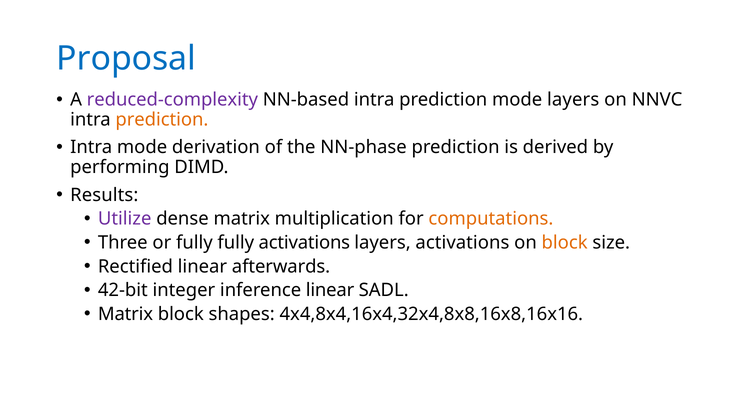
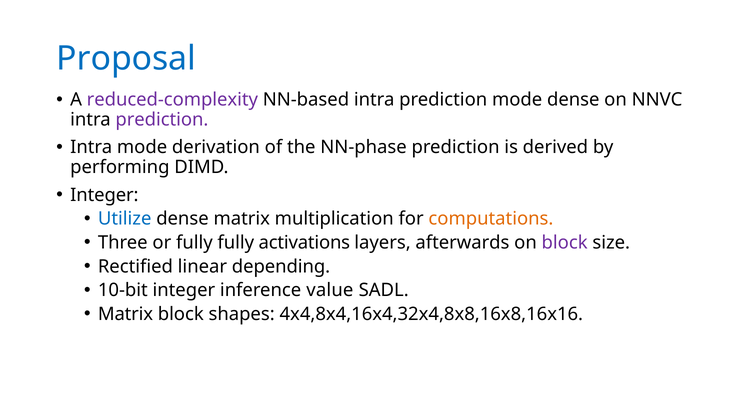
mode layers: layers -> dense
prediction at (162, 120) colour: orange -> purple
Results at (104, 195): Results -> Integer
Utilize colour: purple -> blue
layers activations: activations -> afterwards
block at (565, 242) colour: orange -> purple
afterwards: afterwards -> depending
42-bit: 42-bit -> 10-bit
inference linear: linear -> value
